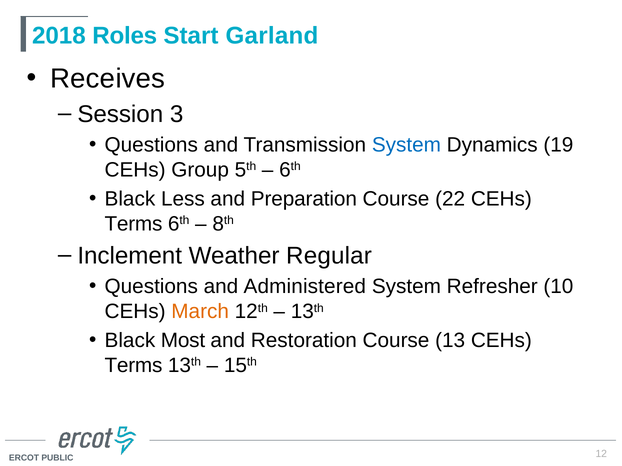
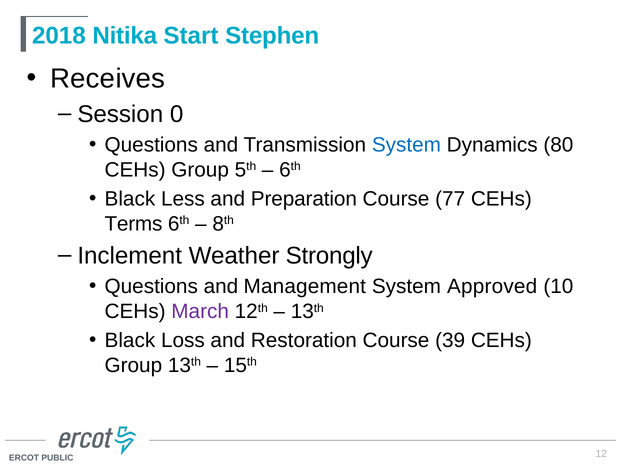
Roles: Roles -> Nitika
Garland: Garland -> Stephen
3: 3 -> 0
19: 19 -> 80
22: 22 -> 77
Regular: Regular -> Strongly
Administered: Administered -> Management
Refresher: Refresher -> Approved
March colour: orange -> purple
Most: Most -> Loss
13: 13 -> 39
Terms at (133, 366): Terms -> Group
